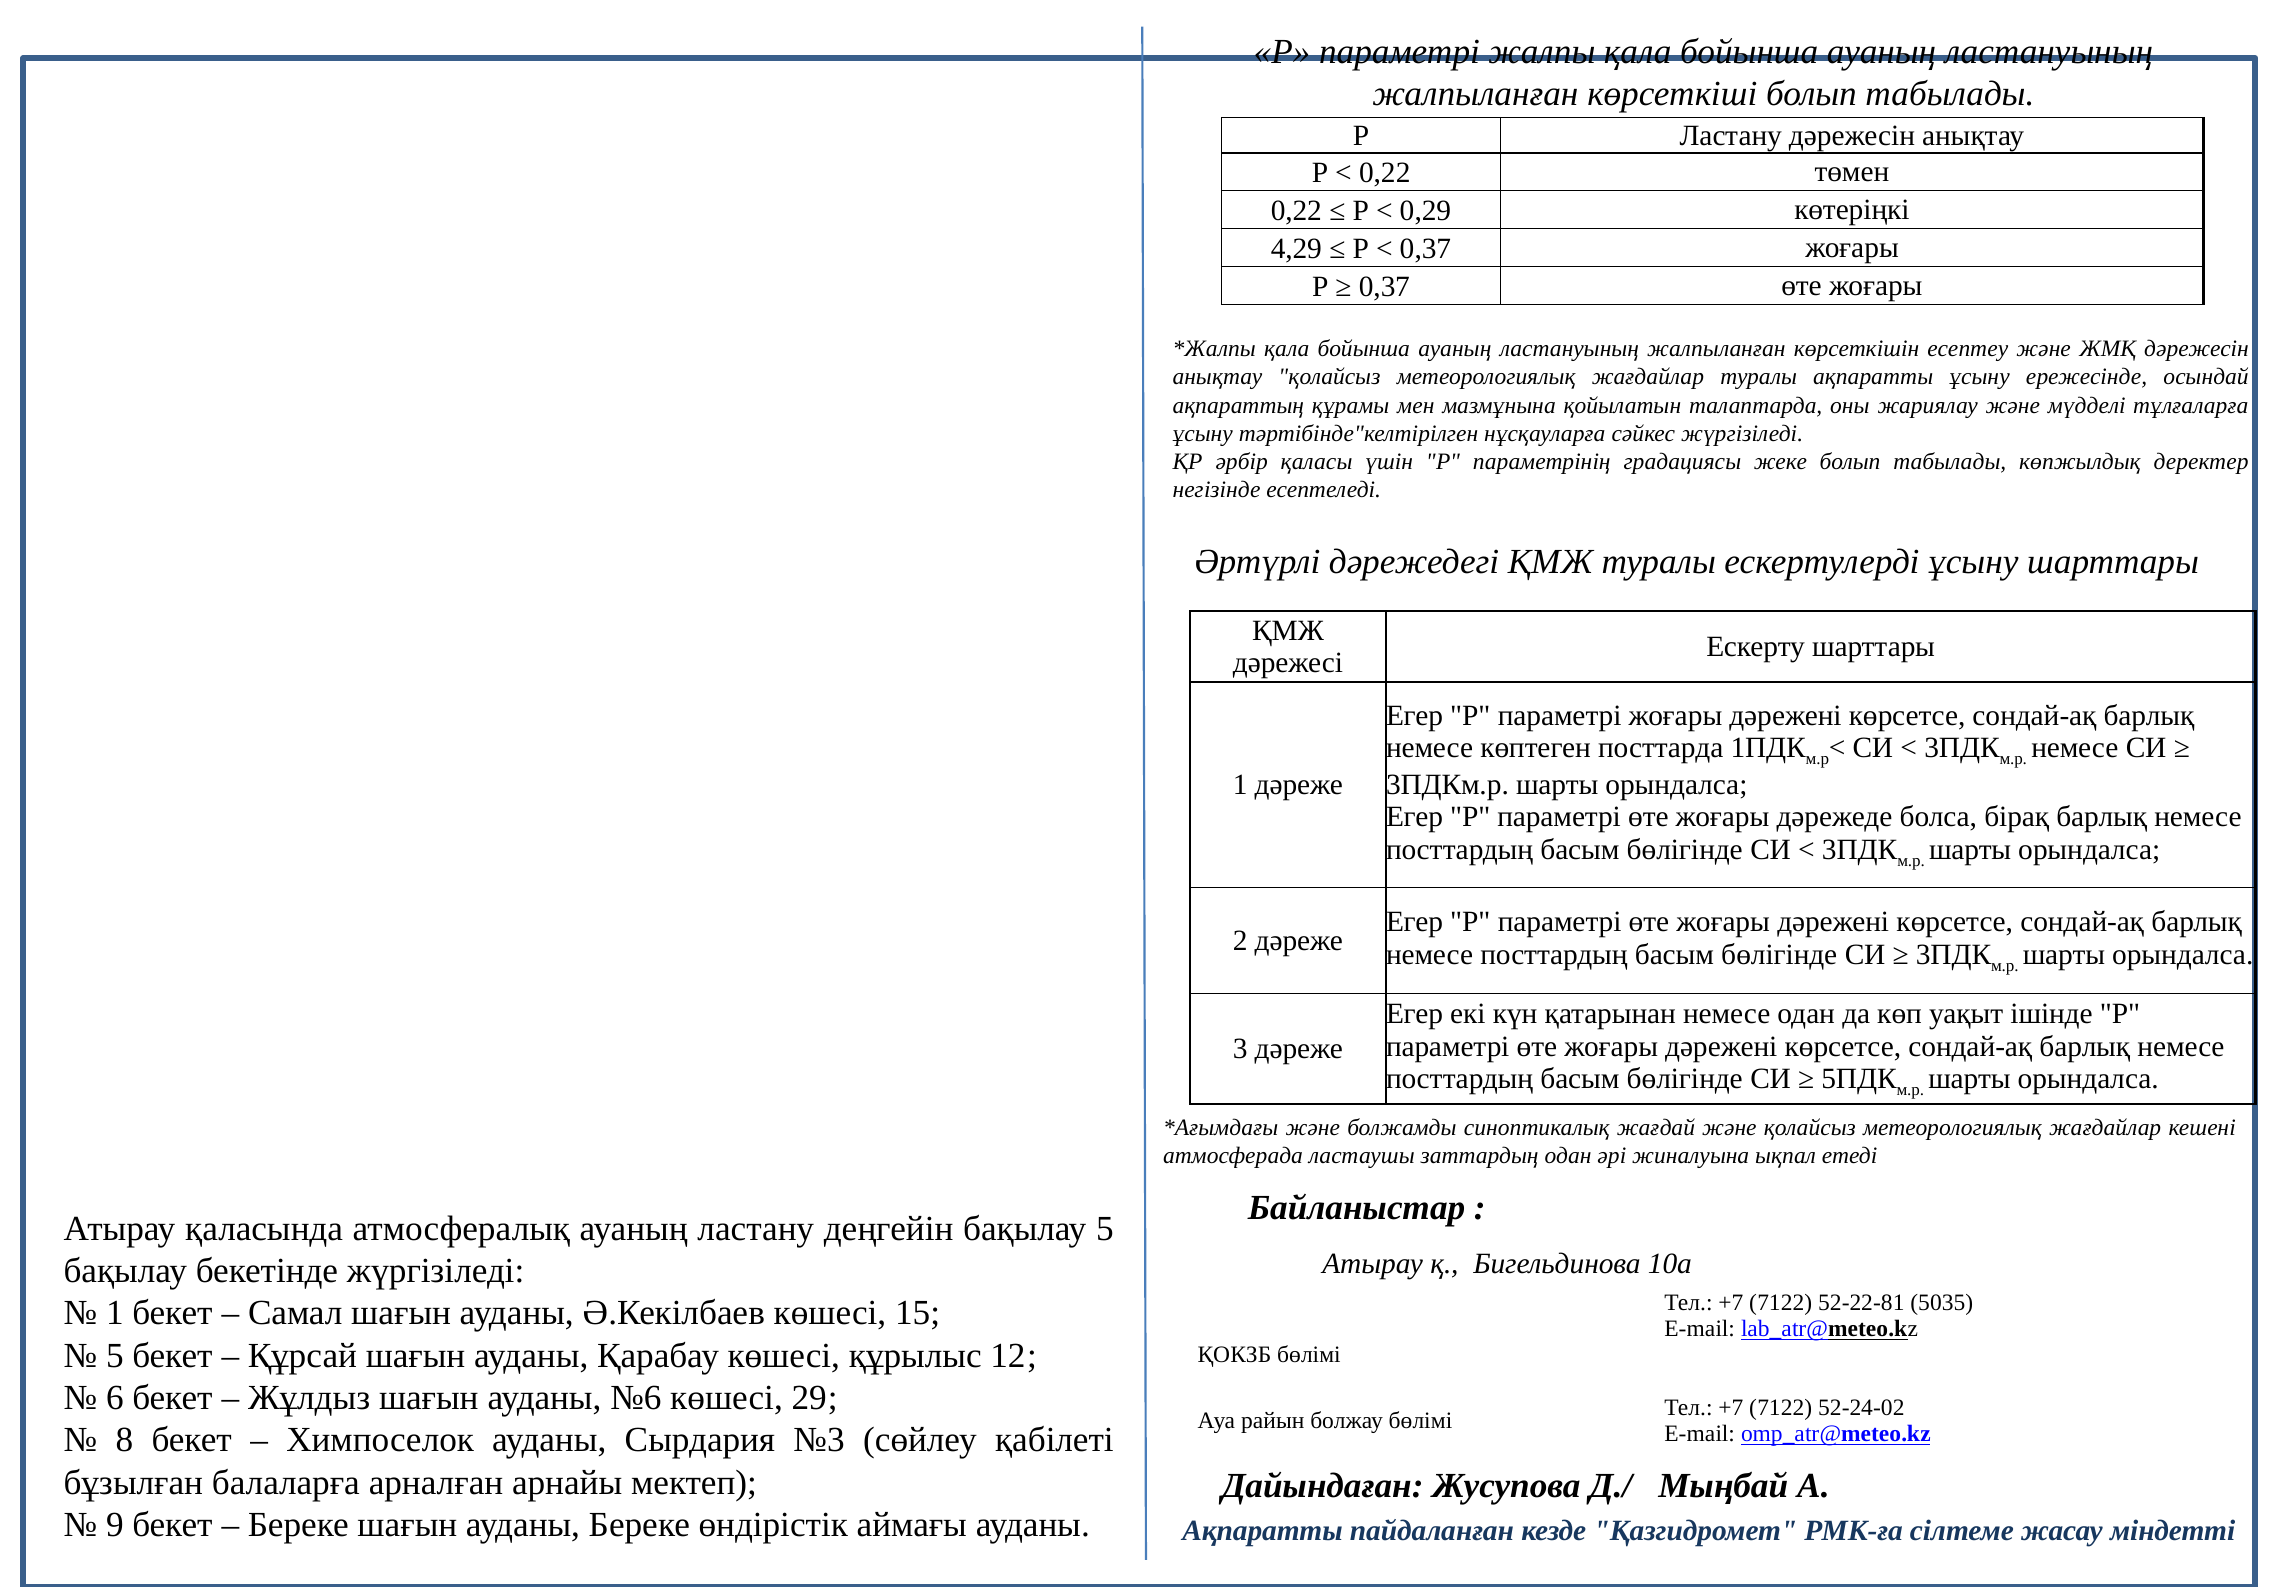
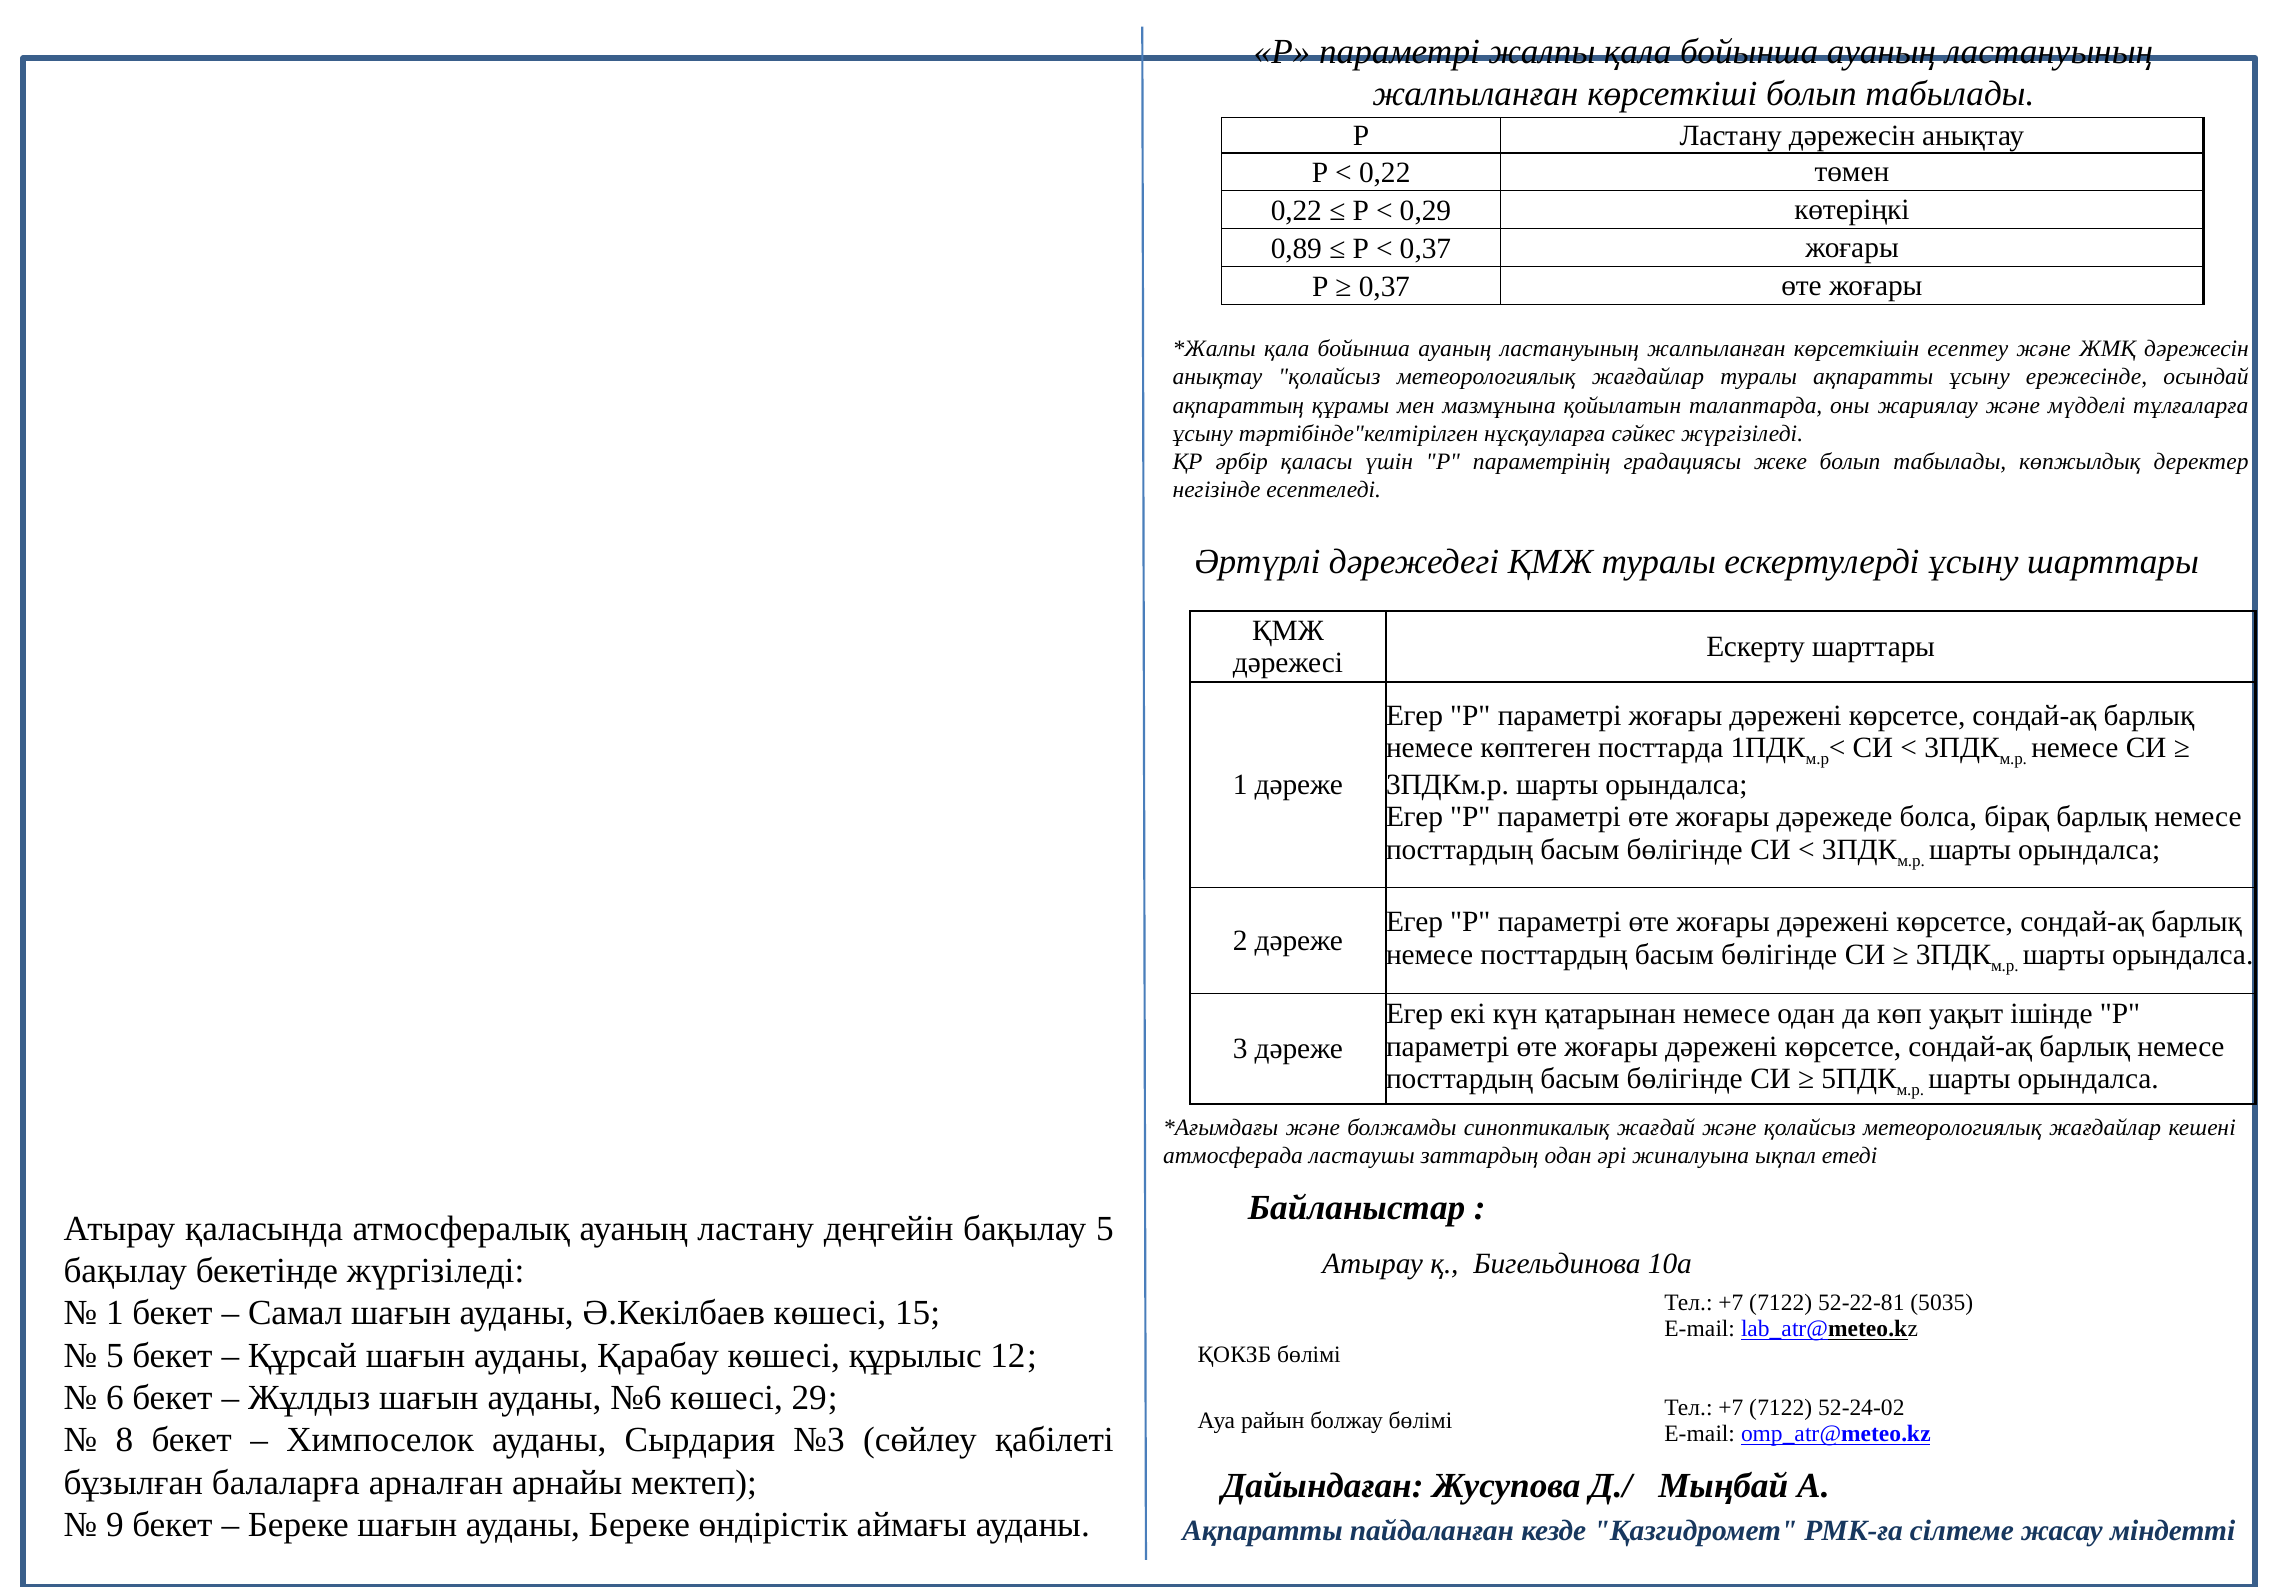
4,29: 4,29 -> 0,89
